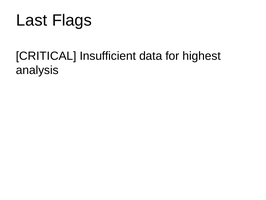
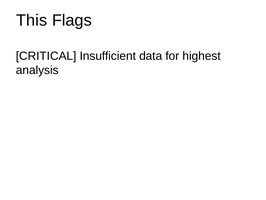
Last: Last -> This
